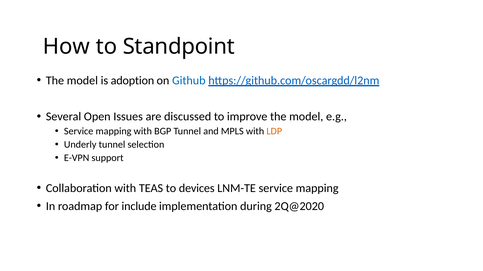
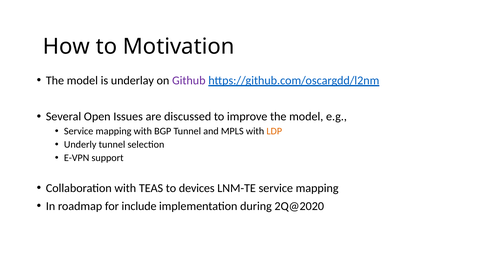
Standpoint: Standpoint -> Motivation
adoption: adoption -> underlay
Github colour: blue -> purple
